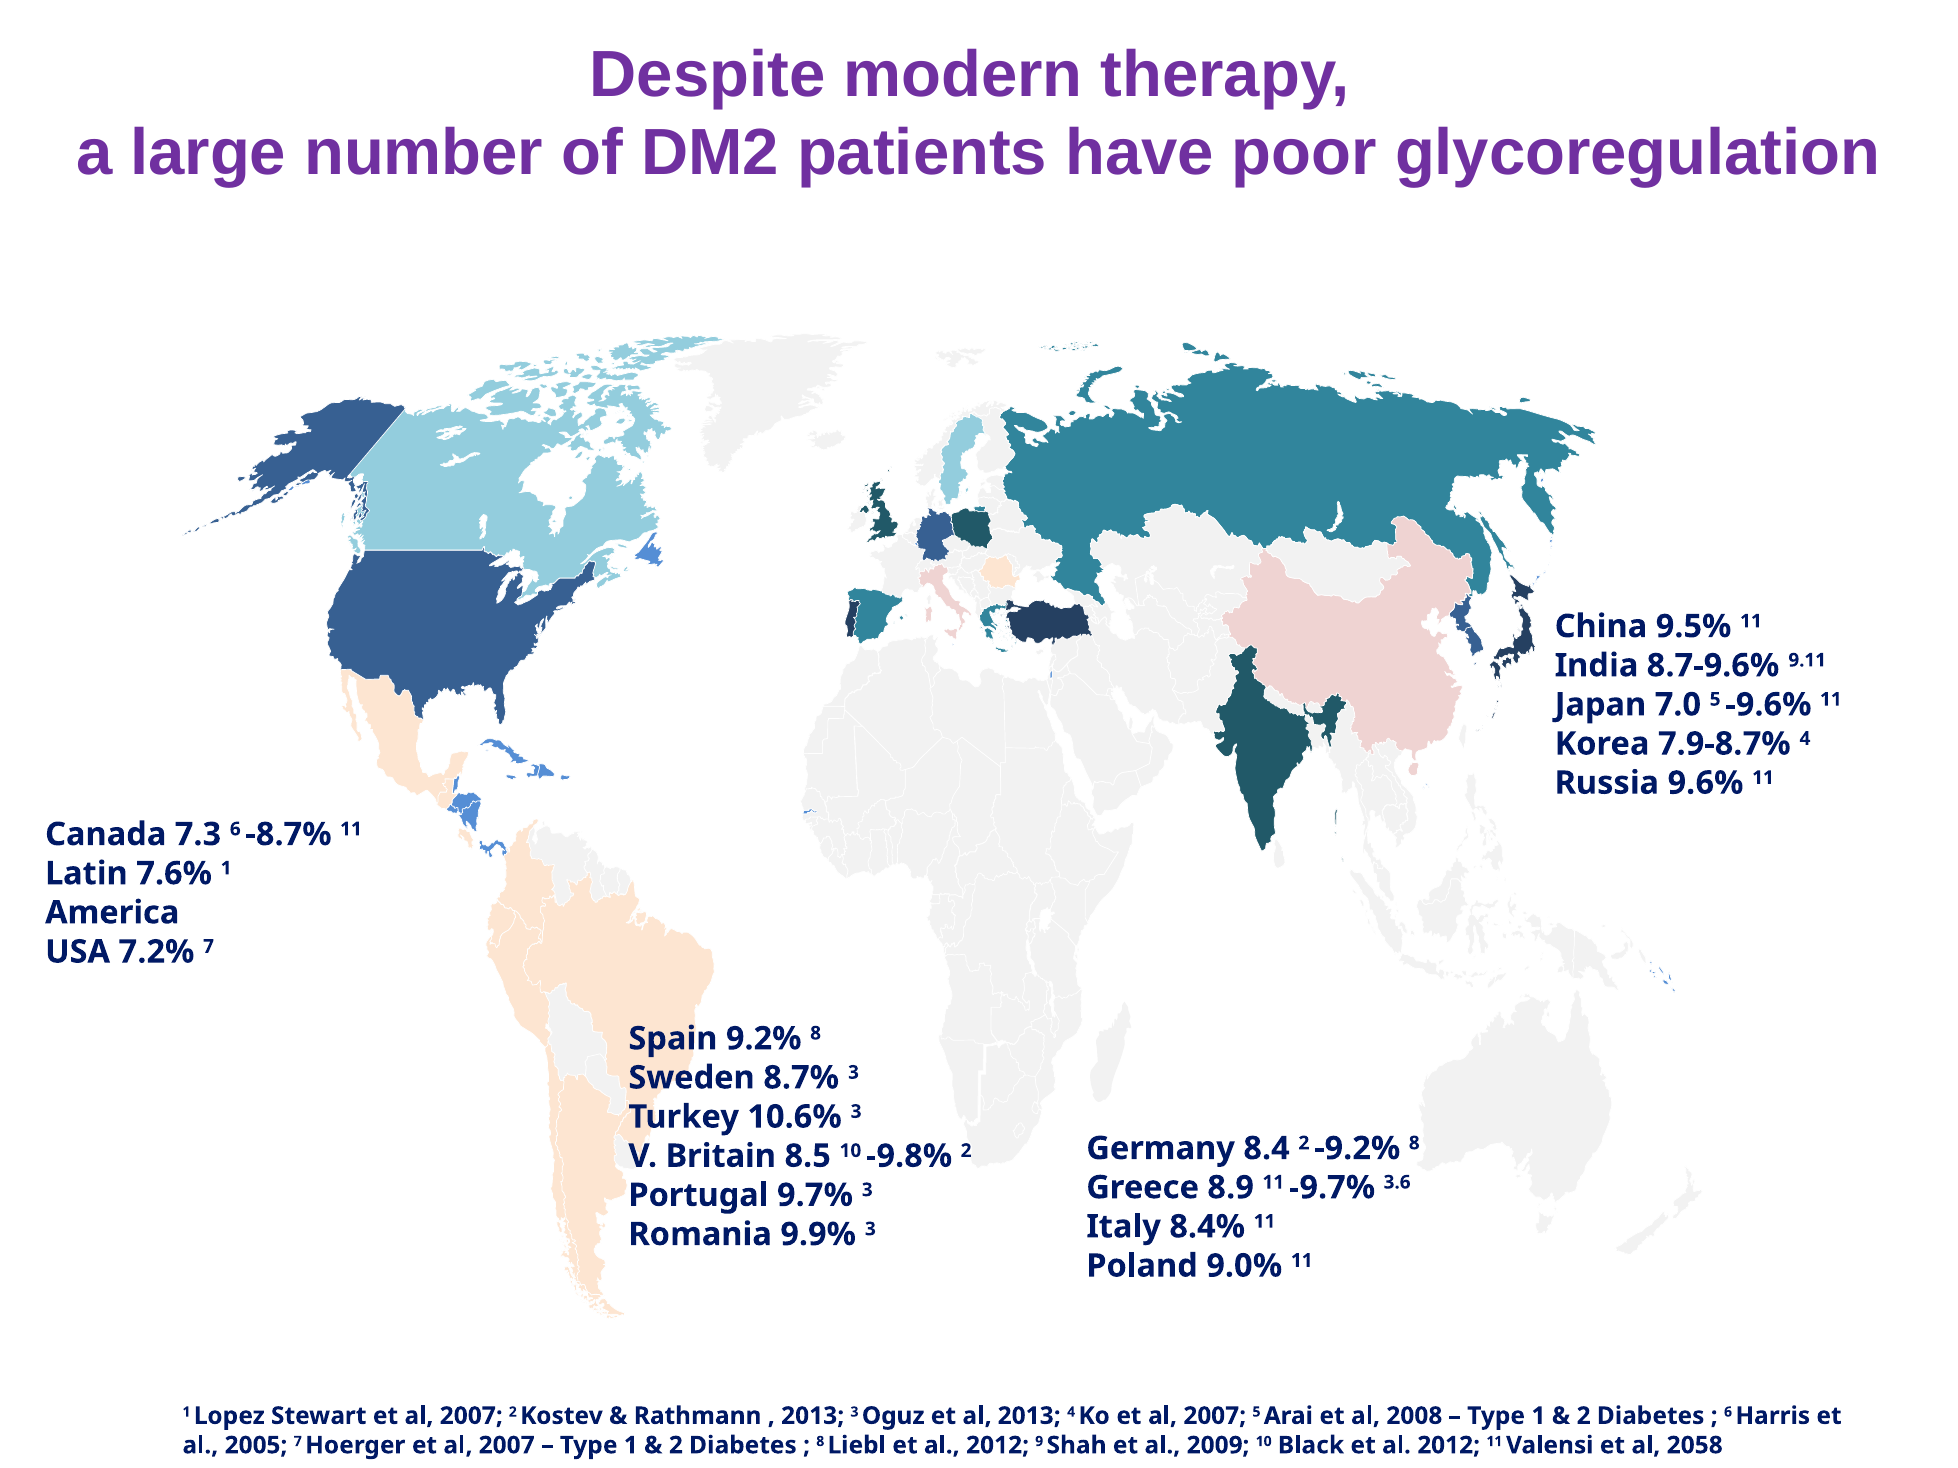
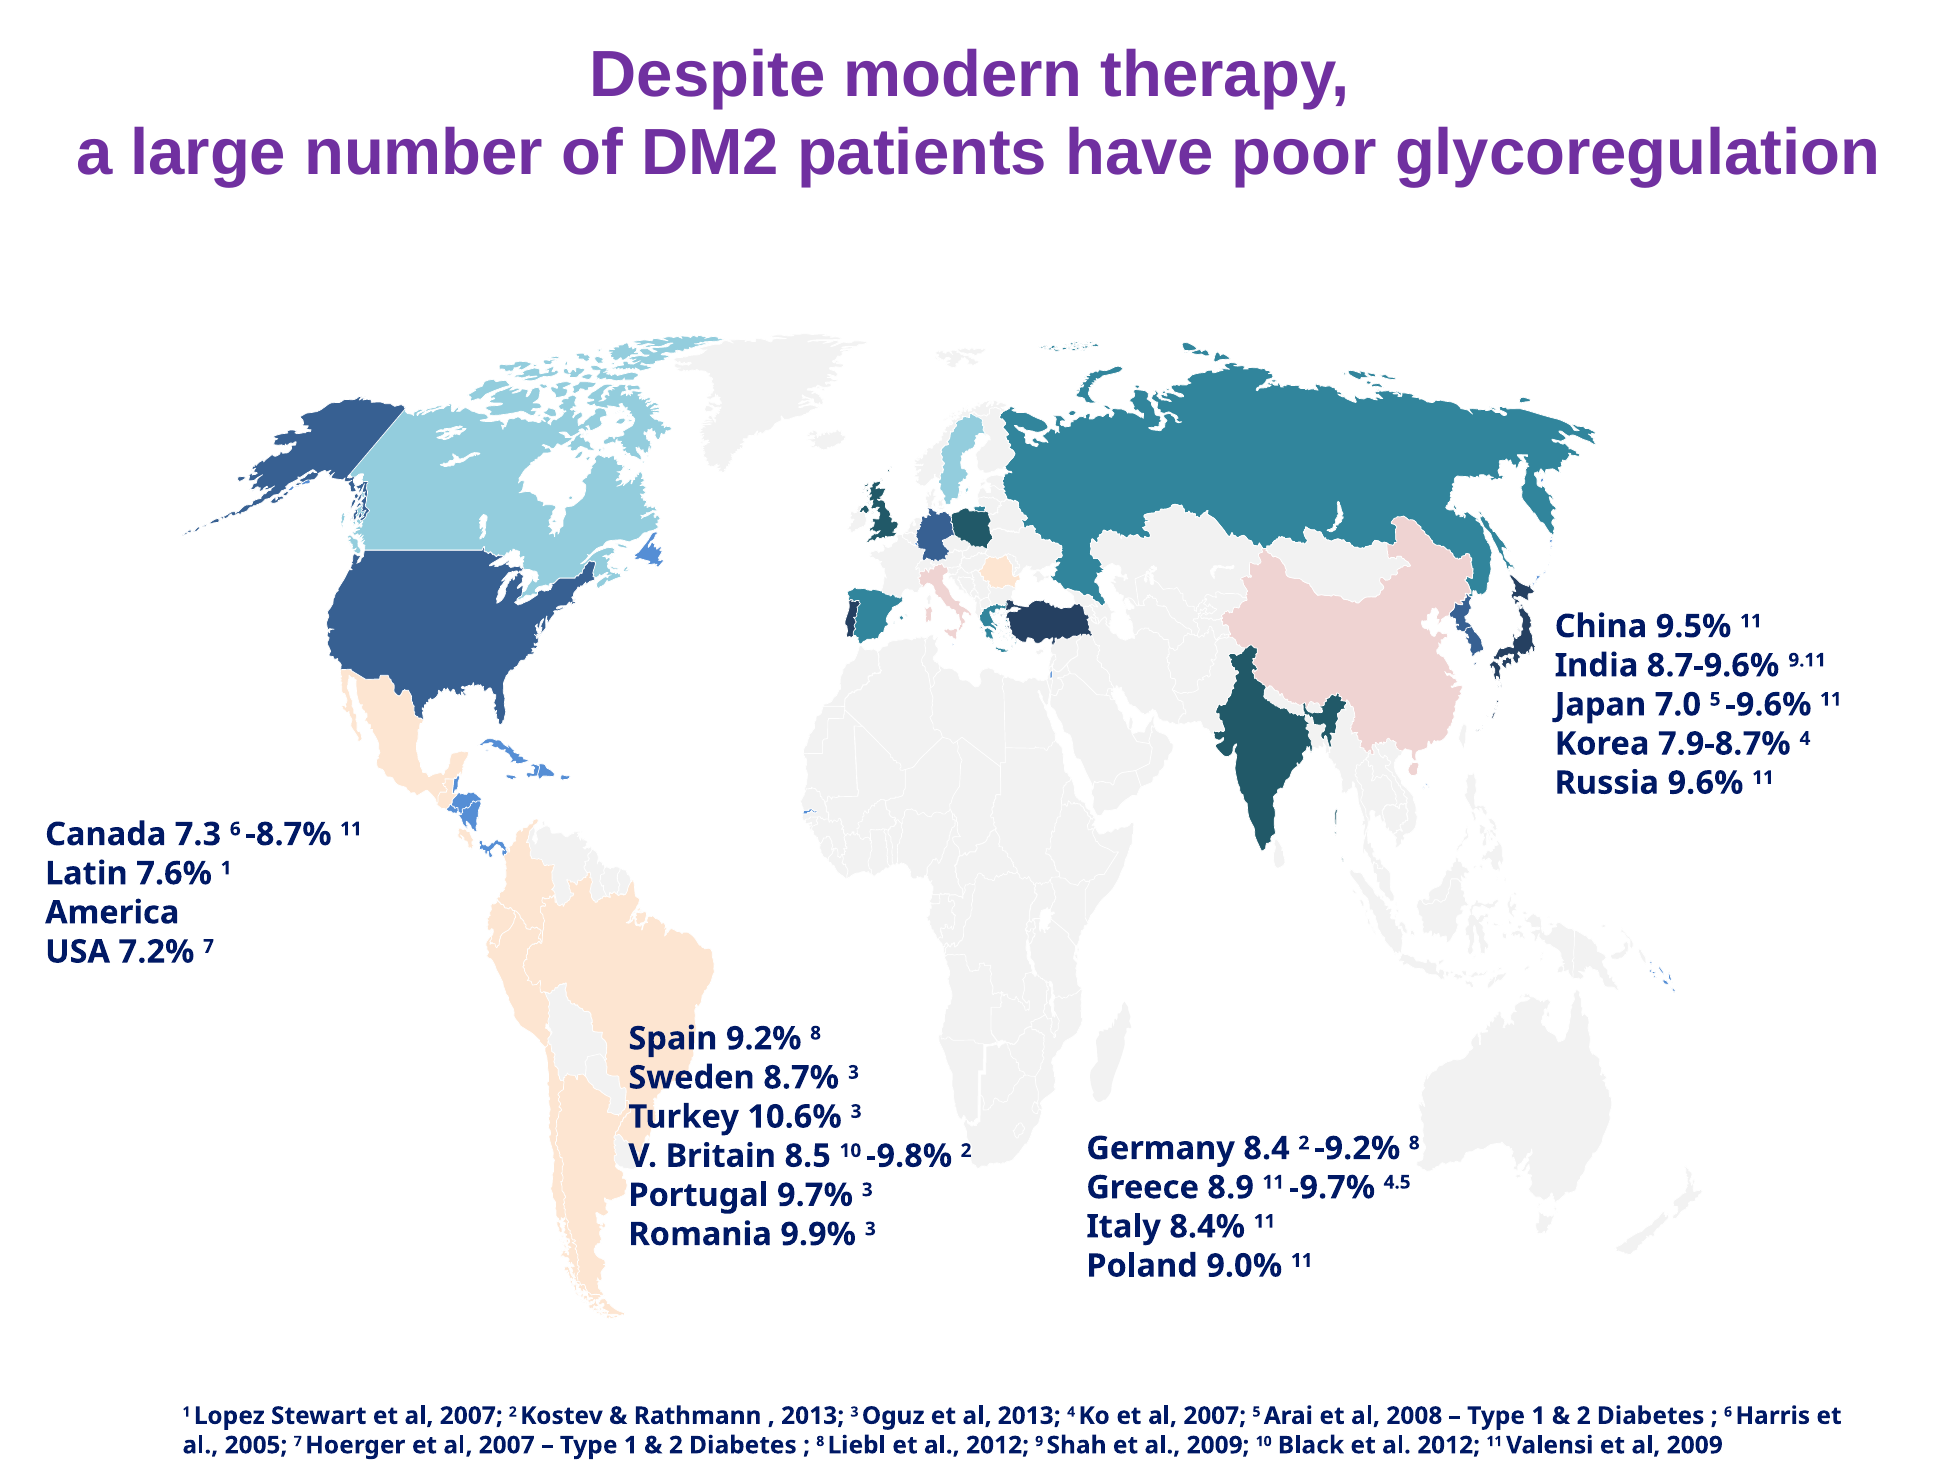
3.6: 3.6 -> 4.5
Valensi et al 2058: 2058 -> 2009
